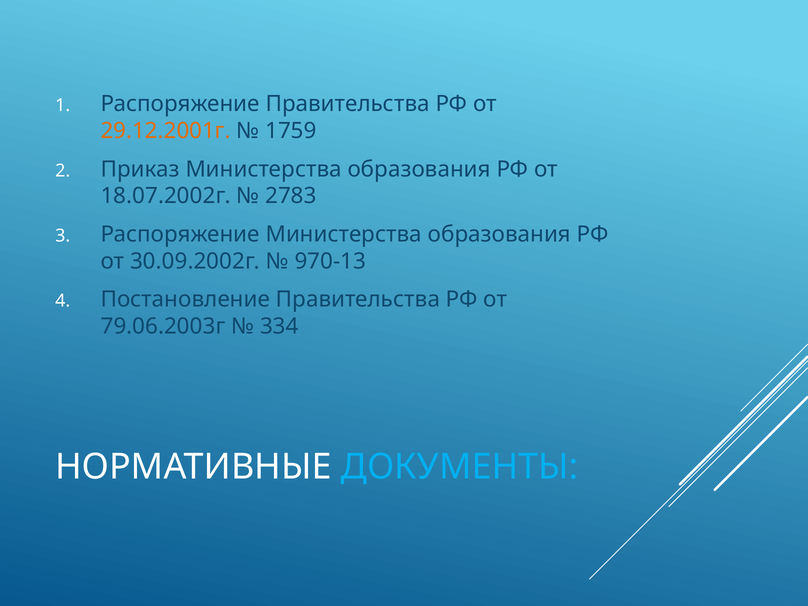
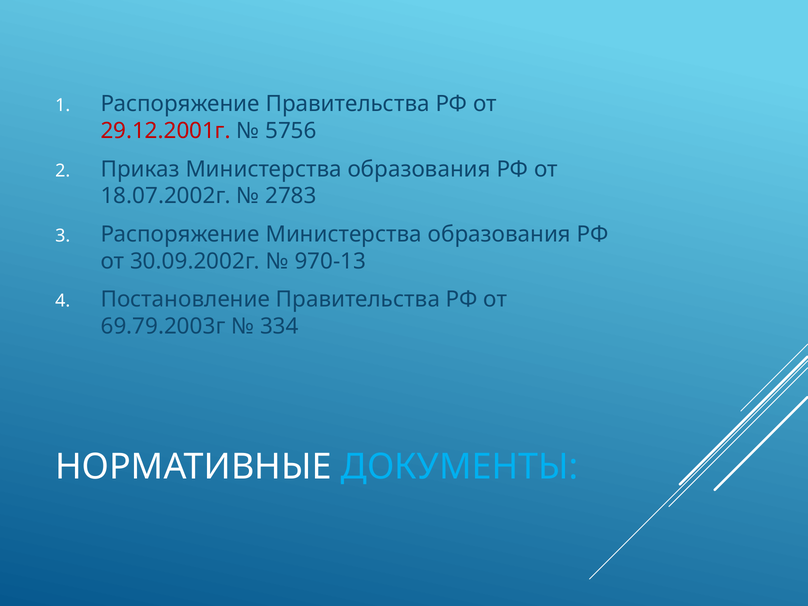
29.12.2001г colour: orange -> red
1759: 1759 -> 5756
79.06.2003г: 79.06.2003г -> 69.79.2003г
